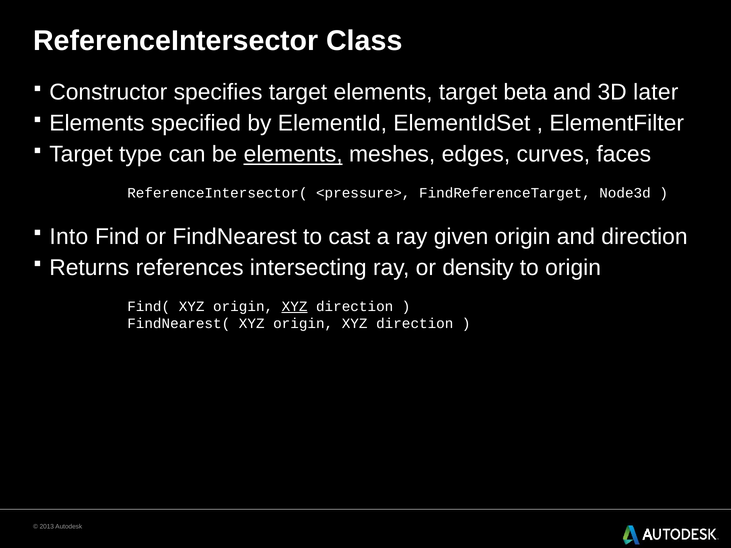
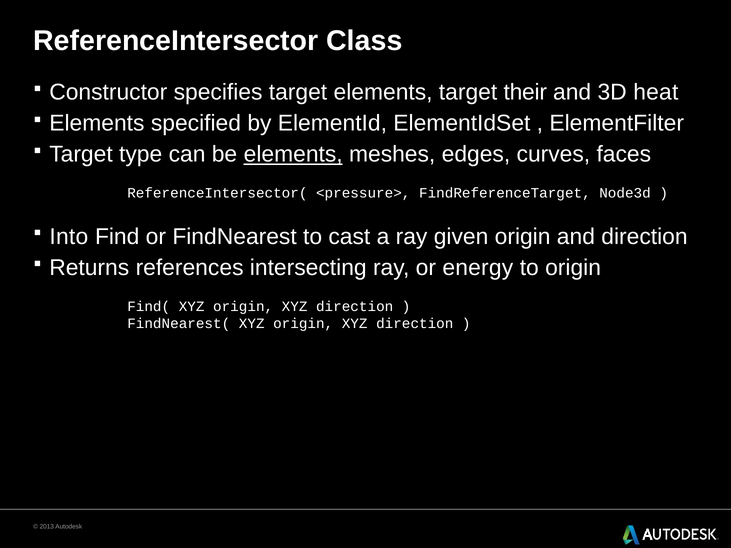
beta: beta -> their
later: later -> heat
density: density -> energy
XYZ at (295, 307) underline: present -> none
